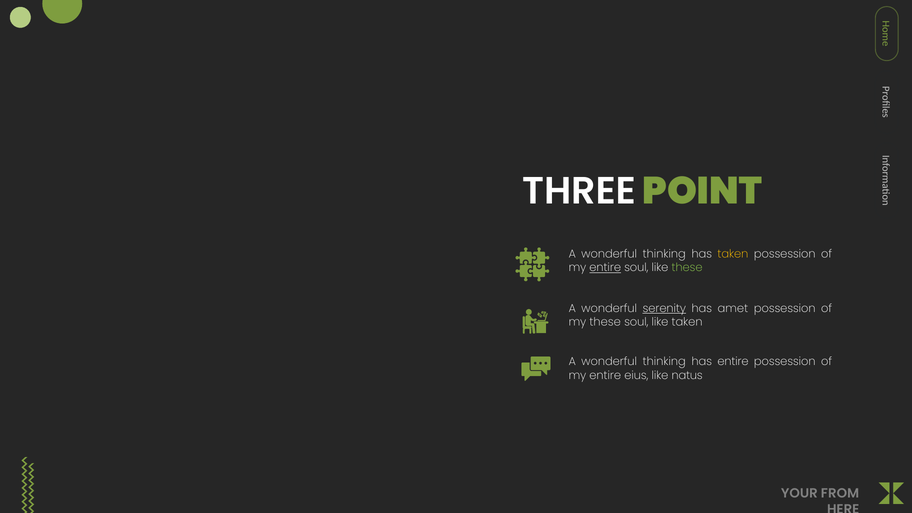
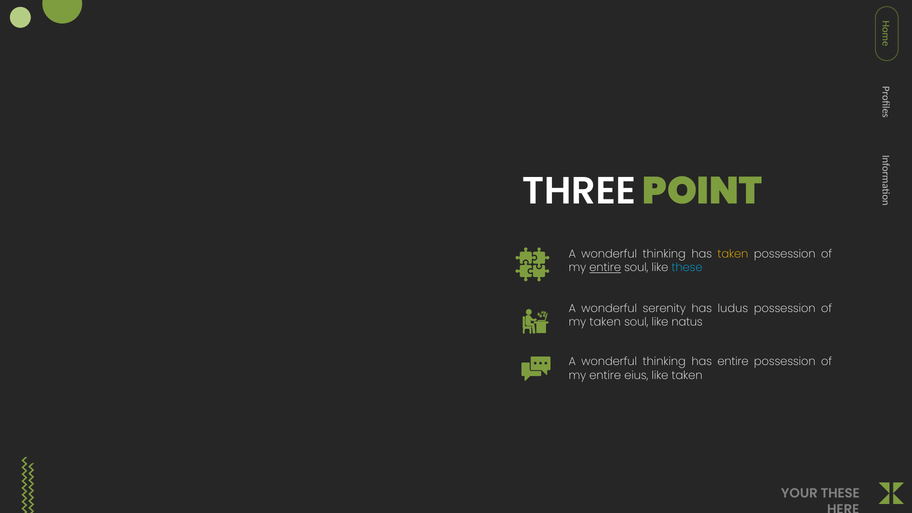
these at (687, 268) colour: light green -> light blue
serenity underline: present -> none
amet: amet -> ludus
my these: these -> taken
like taken: taken -> natus
like natus: natus -> taken
YOUR FROM: FROM -> THESE
